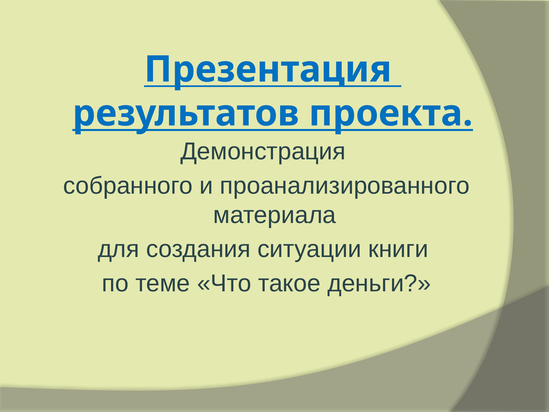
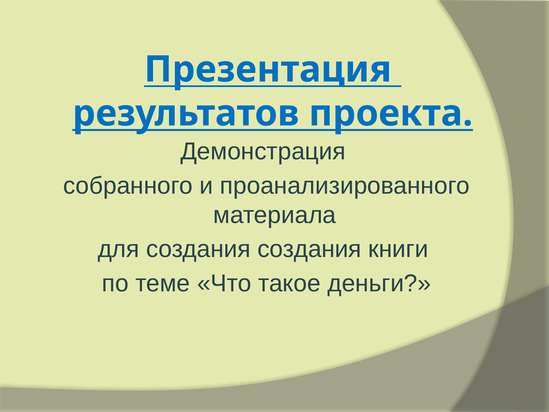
создания ситуации: ситуации -> создания
